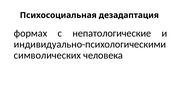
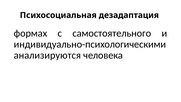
непатологические: непатологические -> самостоятельного
символических: символических -> анализируются
